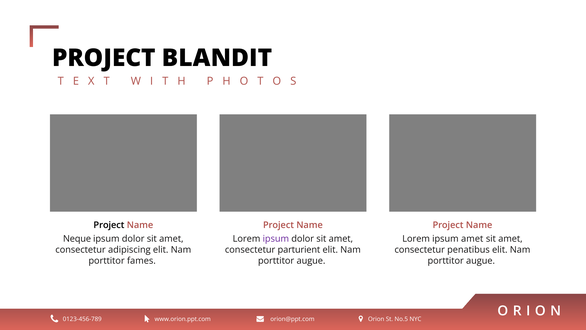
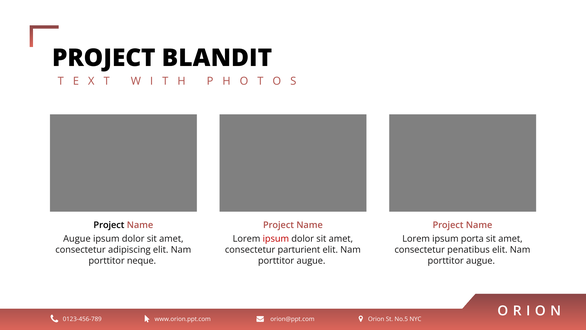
Neque at (77, 239): Neque -> Augue
ipsum at (276, 239) colour: purple -> red
ipsum amet: amet -> porta
fames: fames -> neque
